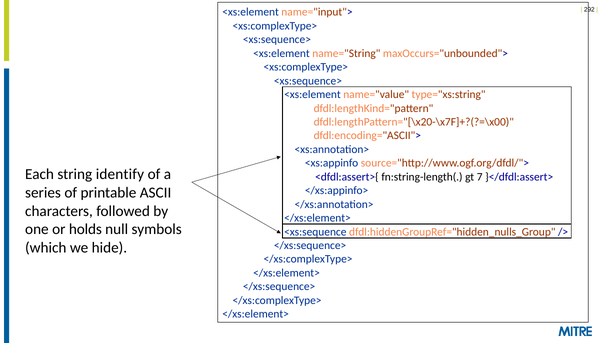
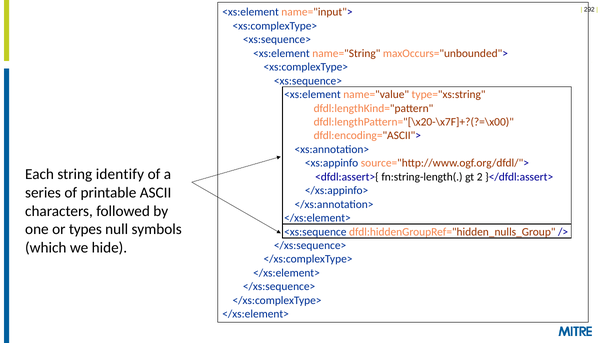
7: 7 -> 2
holds: holds -> types
